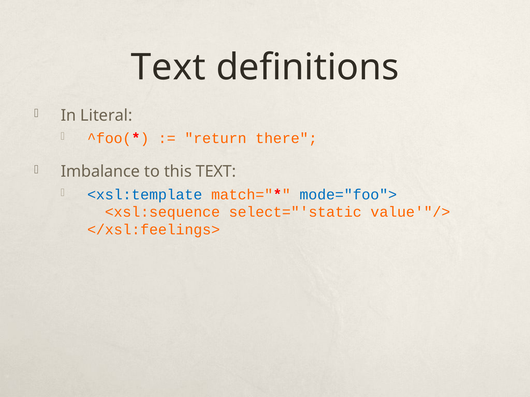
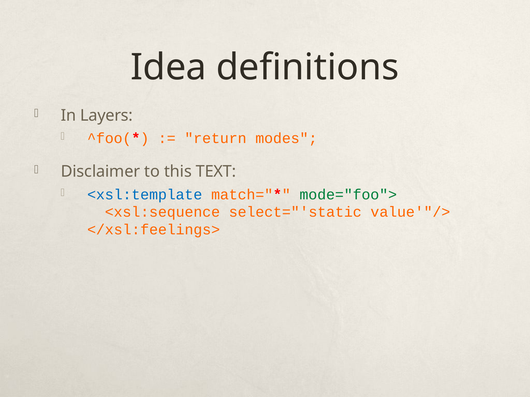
Text at (168, 67): Text -> Idea
Literal: Literal -> Layers
there: there -> modes
Imbalance: Imbalance -> Disclaimer
mode="foo"> colour: blue -> green
